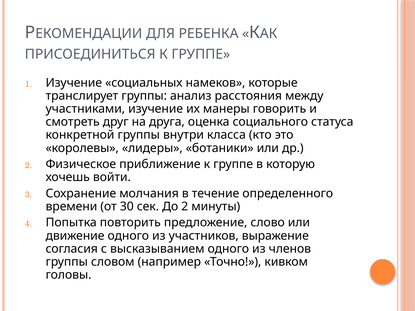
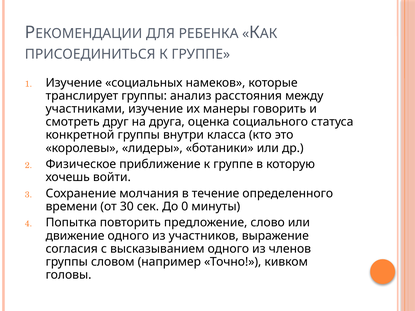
До 2: 2 -> 0
